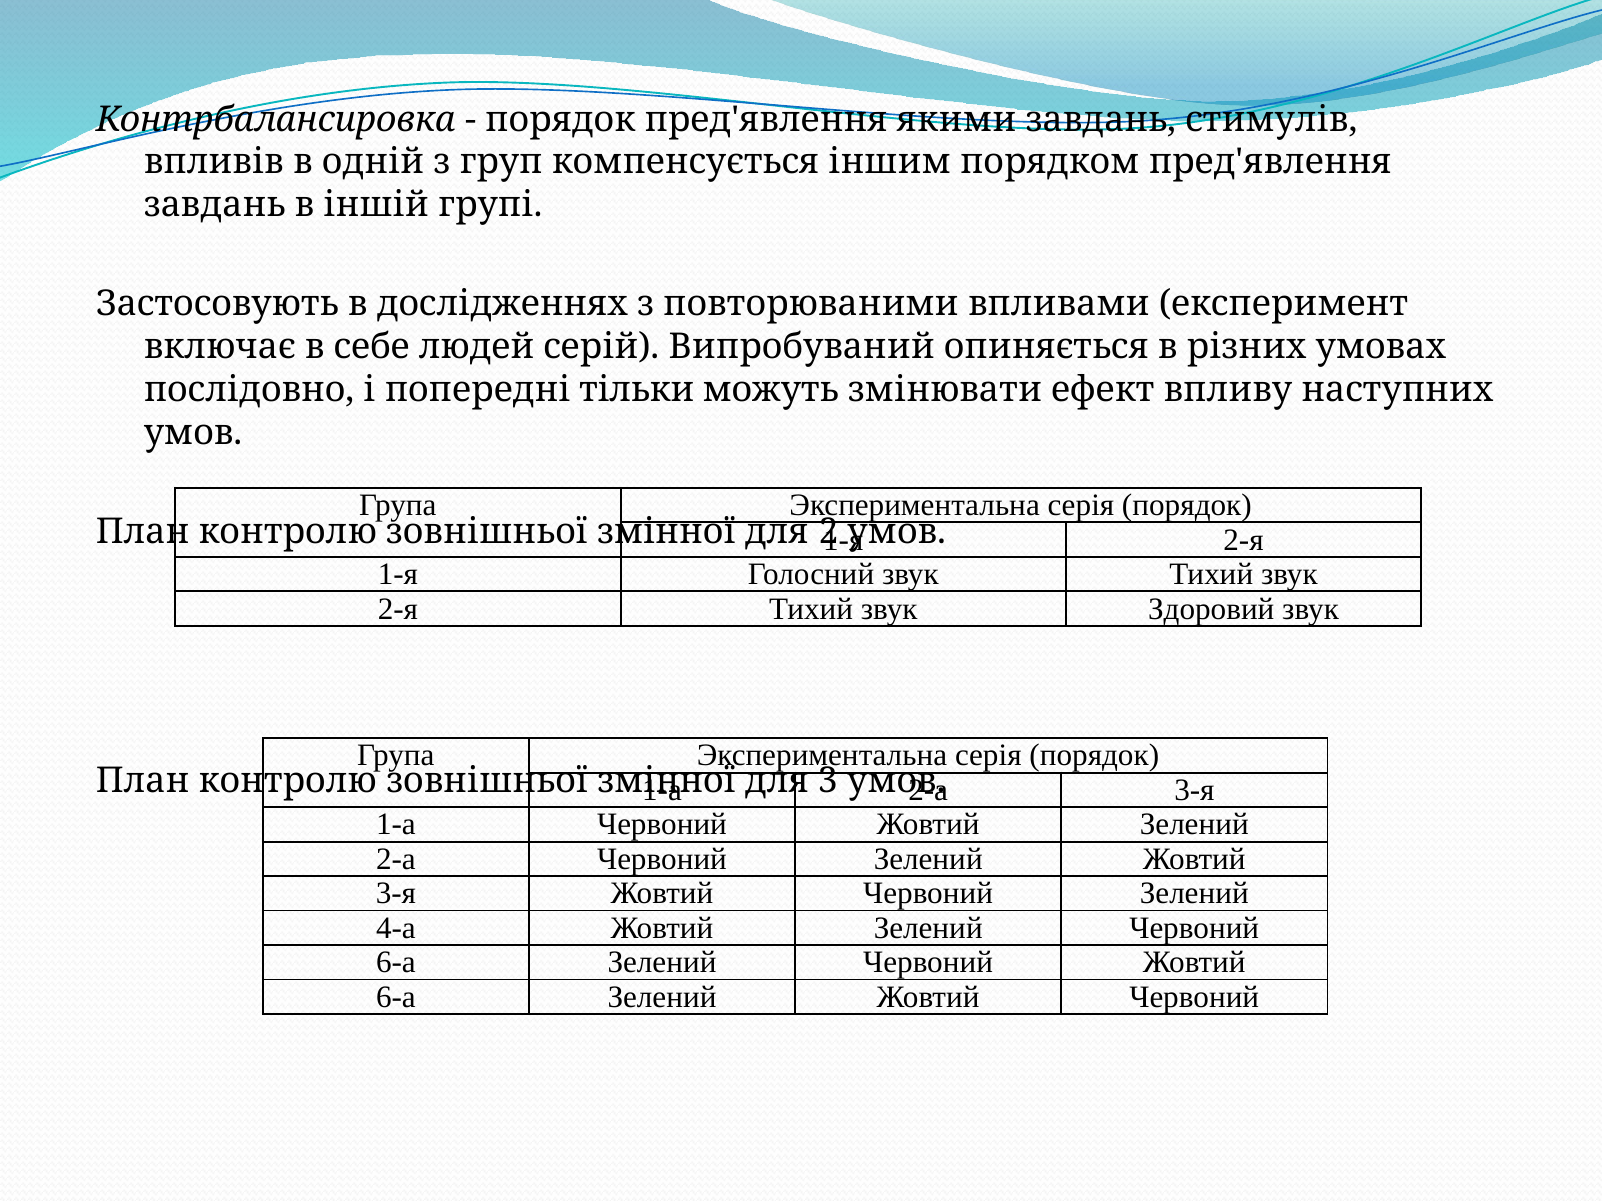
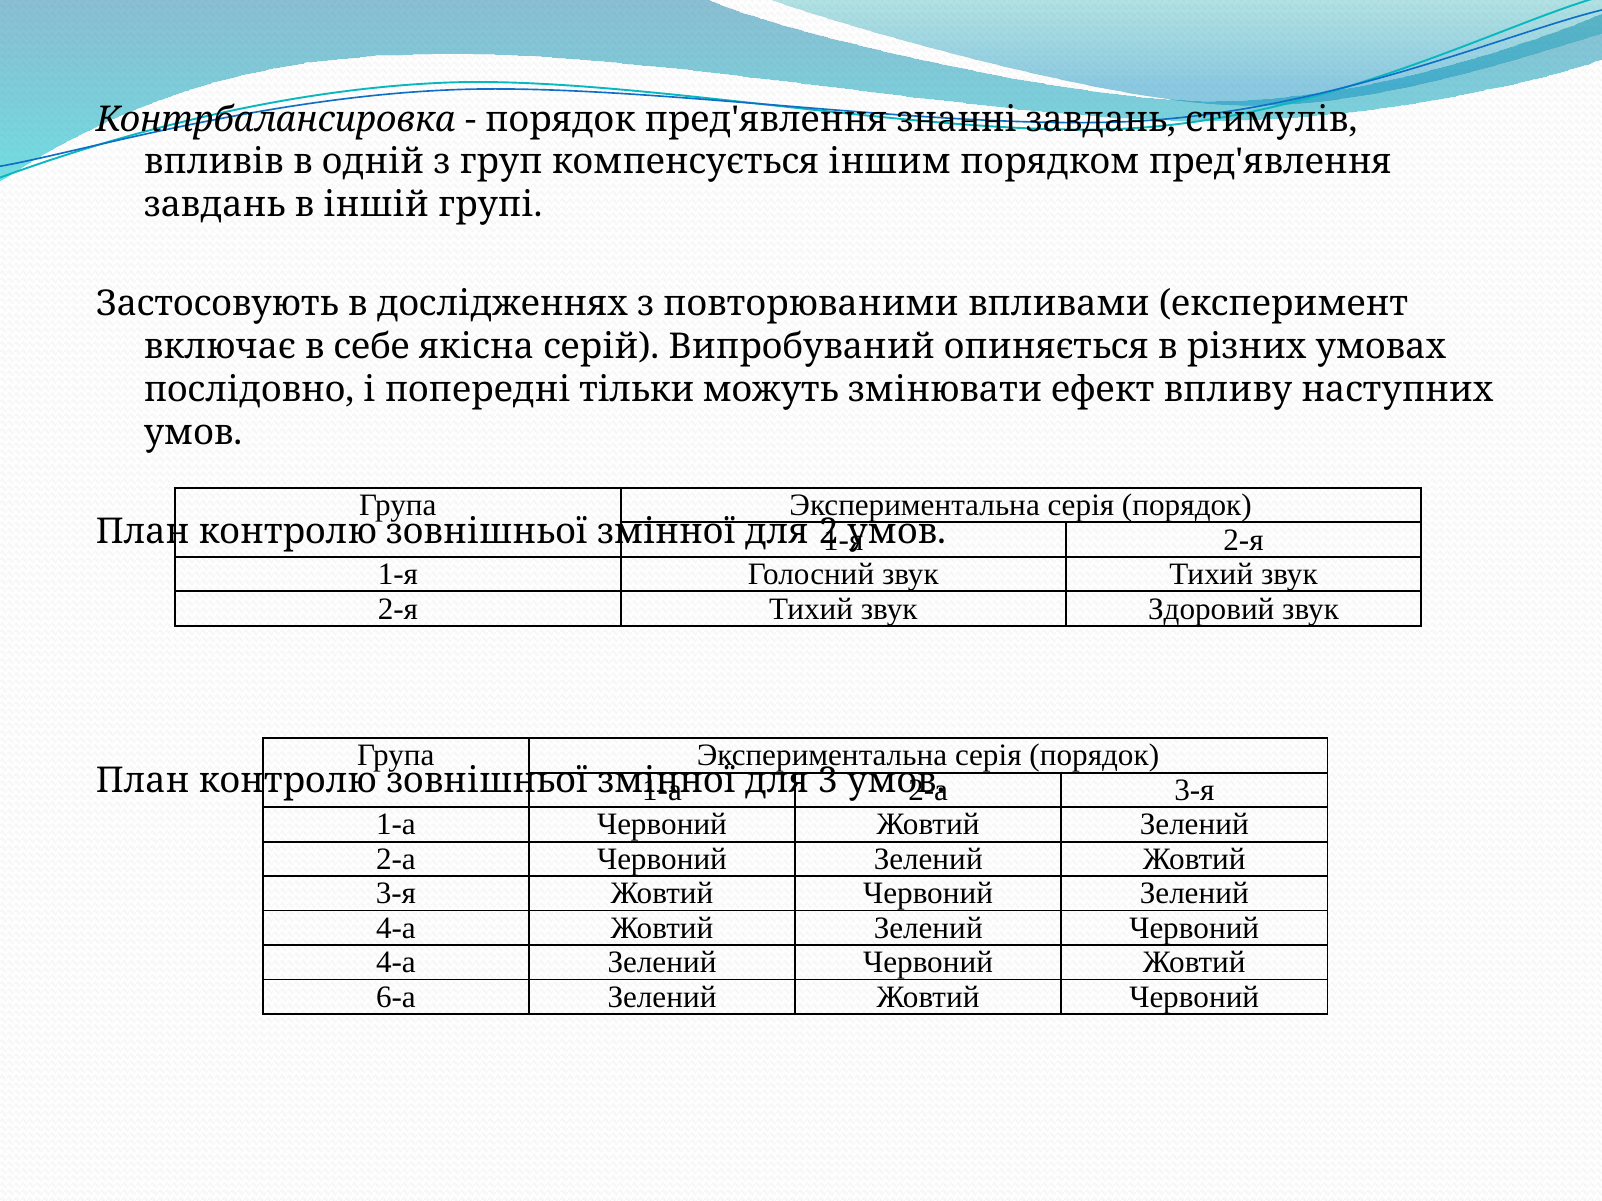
якими: якими -> знанні
людей: людей -> якісна
6-а at (396, 963): 6-а -> 4-а
